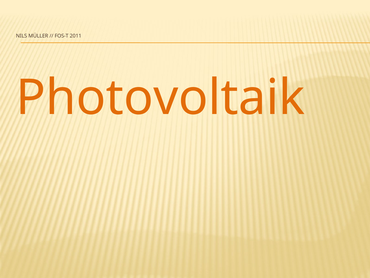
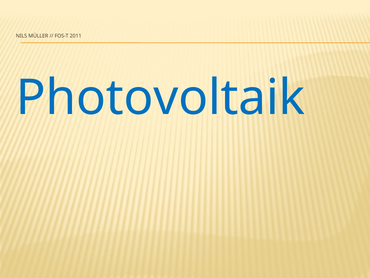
Photovoltaik colour: orange -> blue
